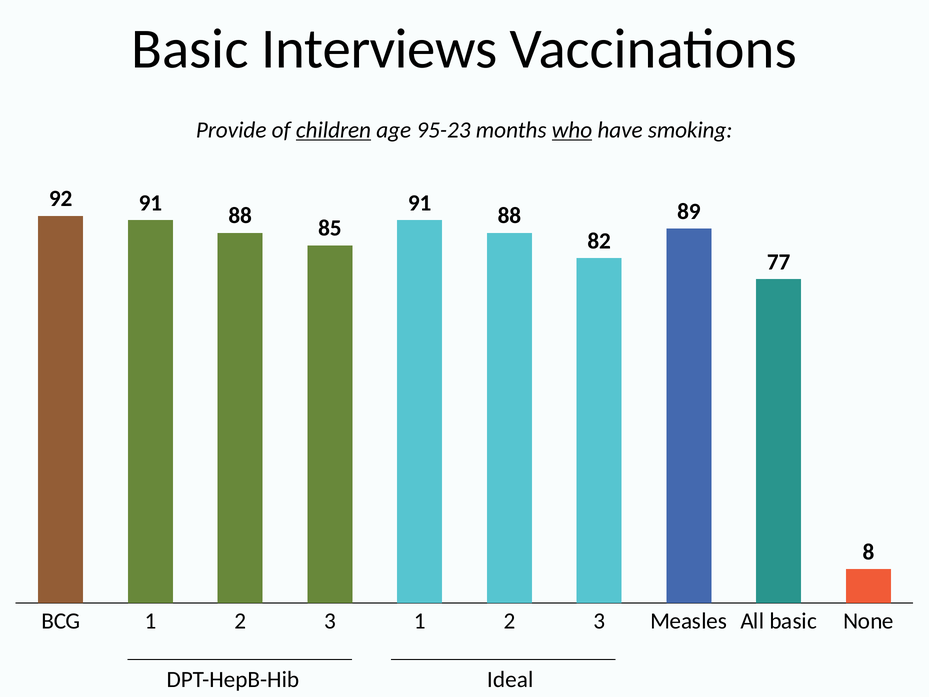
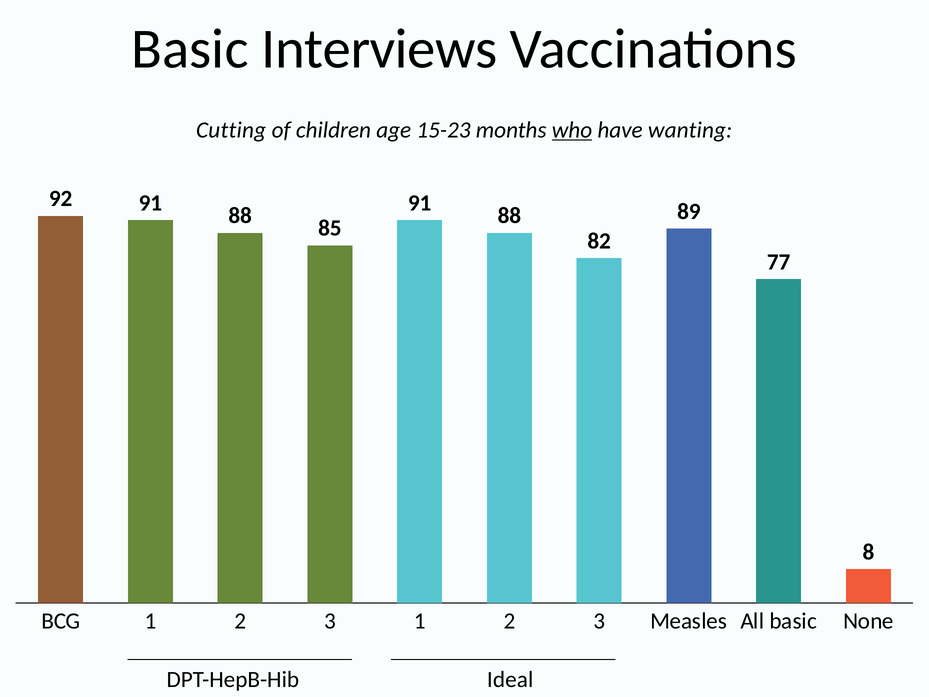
Provide: Provide -> Cutting
children underline: present -> none
95-23: 95-23 -> 15-23
smoking: smoking -> wanting
